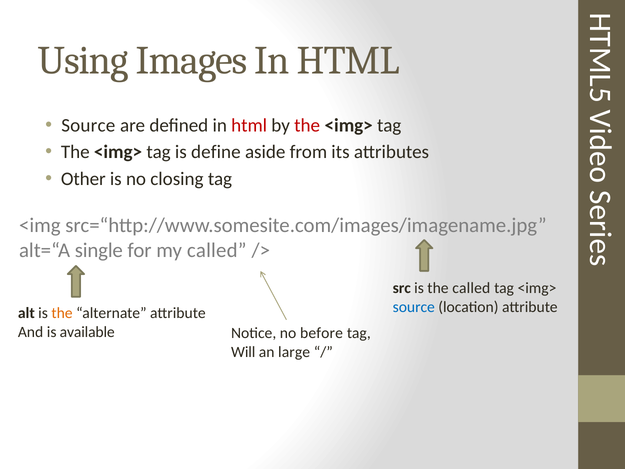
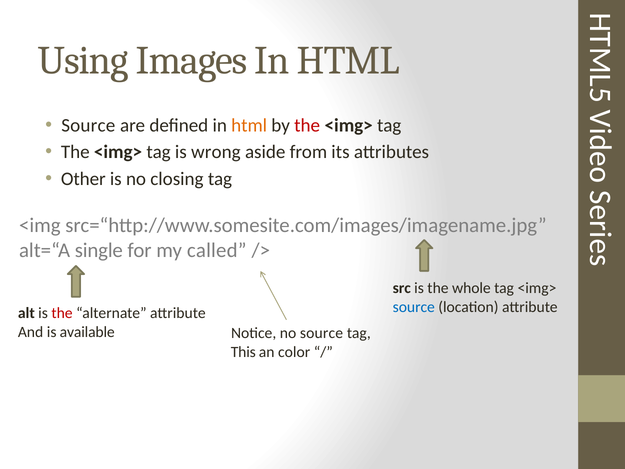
html at (249, 125) colour: red -> orange
define: define -> wrong
the called: called -> whole
the at (62, 313) colour: orange -> red
no before: before -> source
Will: Will -> This
large: large -> color
